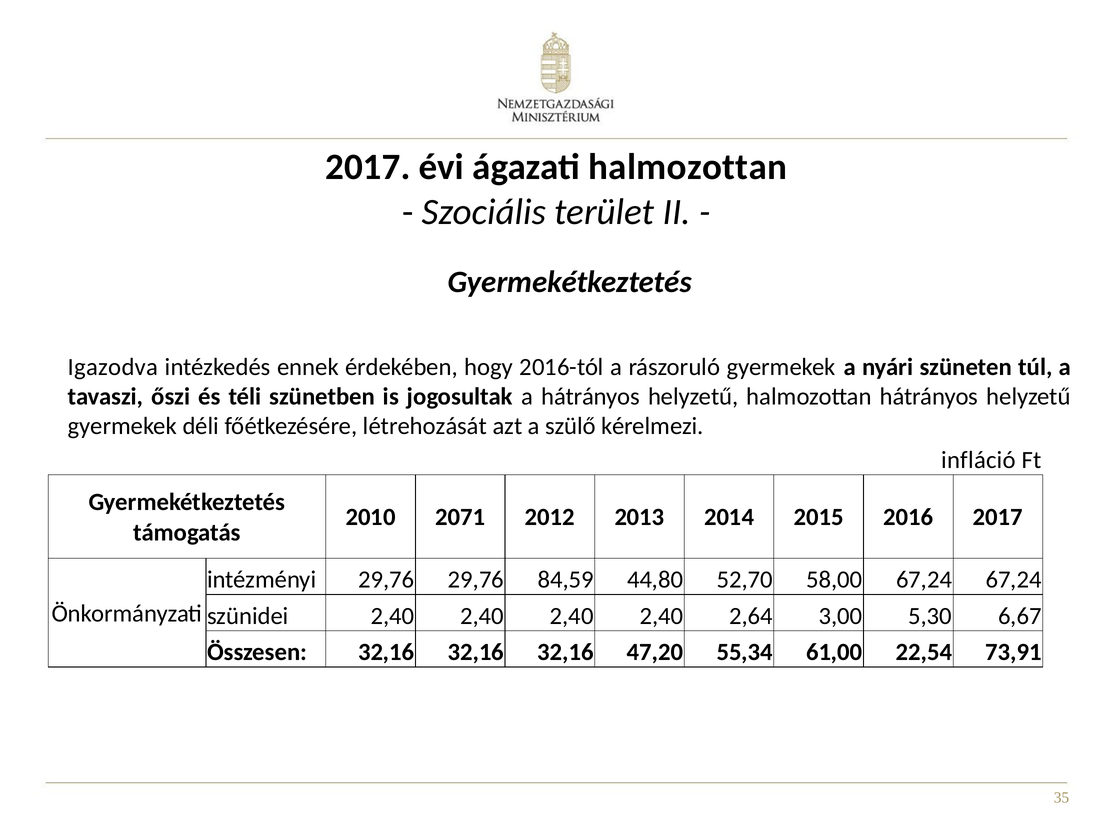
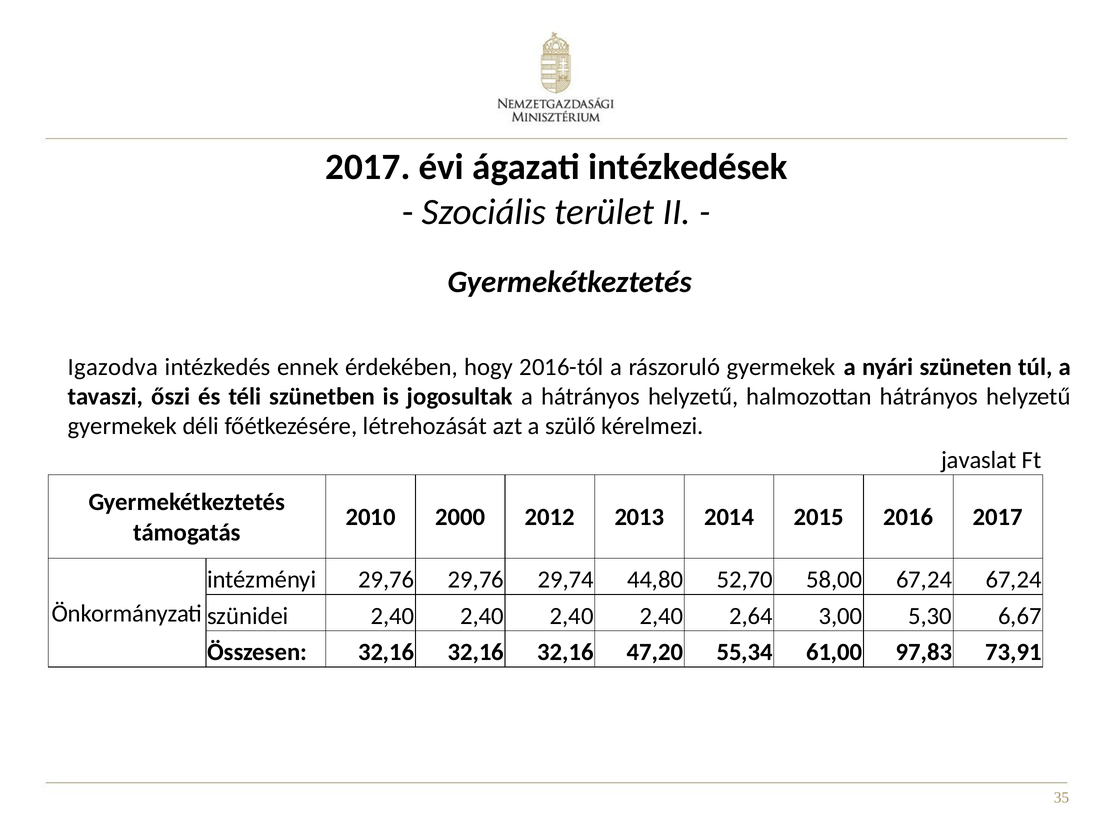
ágazati halmozottan: halmozottan -> intézkedések
infláció: infláció -> javaslat
2071: 2071 -> 2000
84,59: 84,59 -> 29,74
22,54: 22,54 -> 97,83
